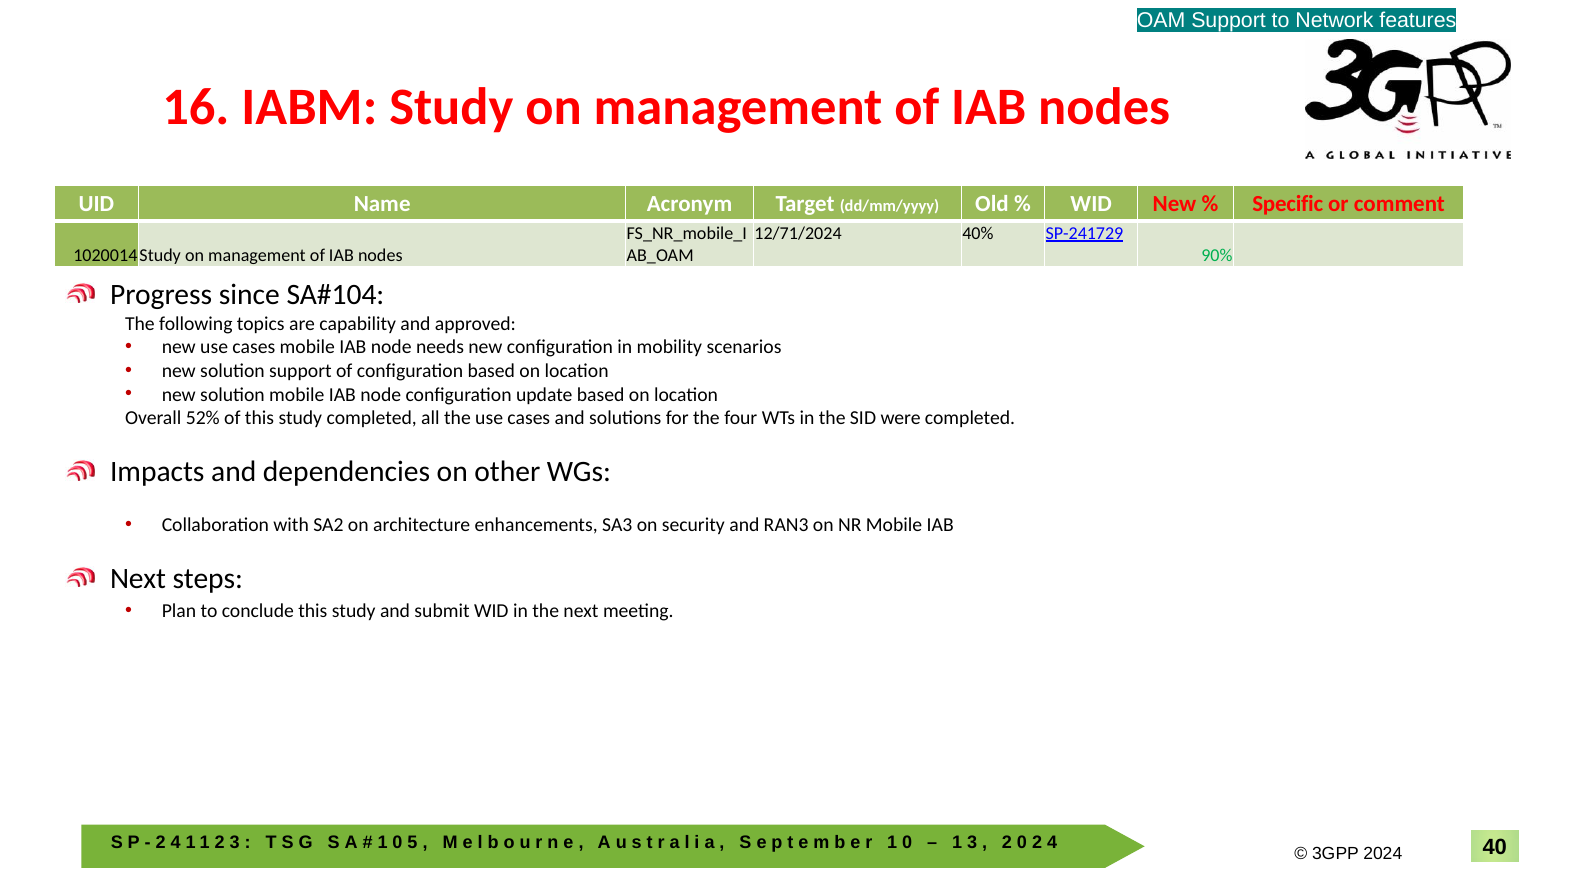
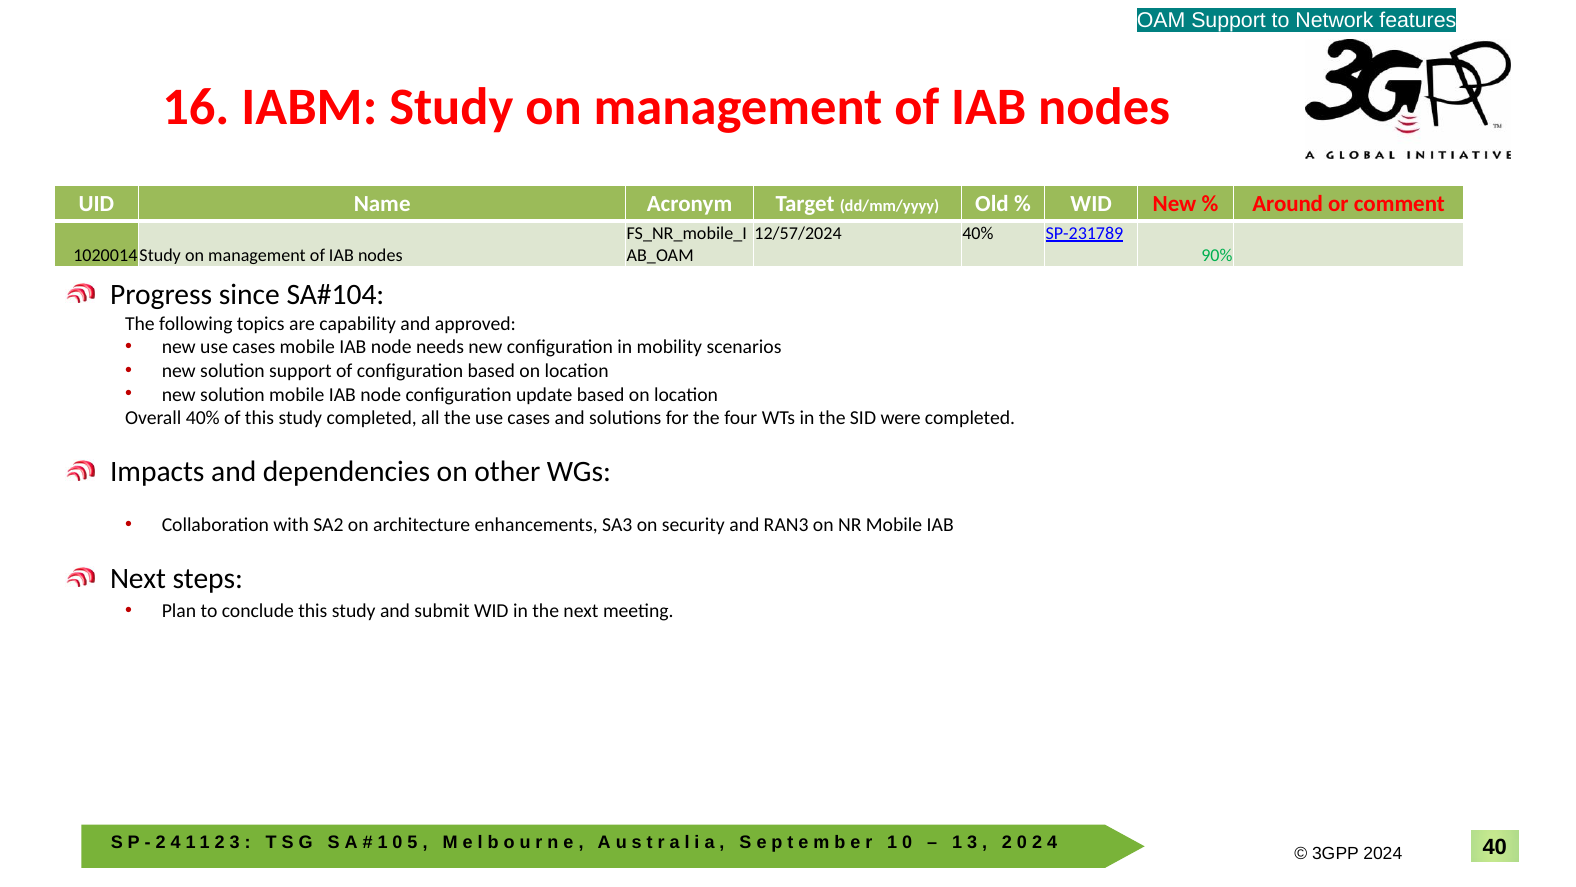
Specific: Specific -> Around
12/71/2024: 12/71/2024 -> 12/57/2024
SP-241729: SP-241729 -> SP-231789
Overall 52%: 52% -> 40%
